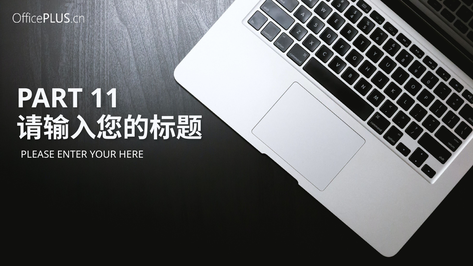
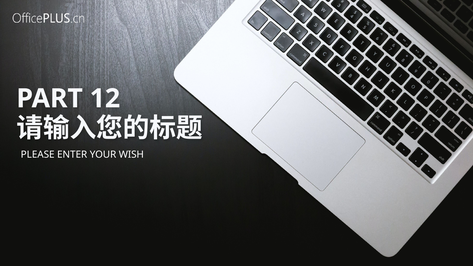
11: 11 -> 12
HERE: HERE -> WISH
